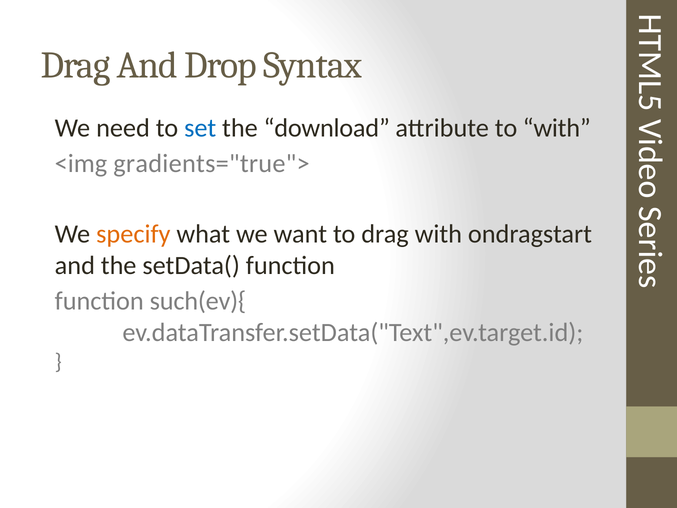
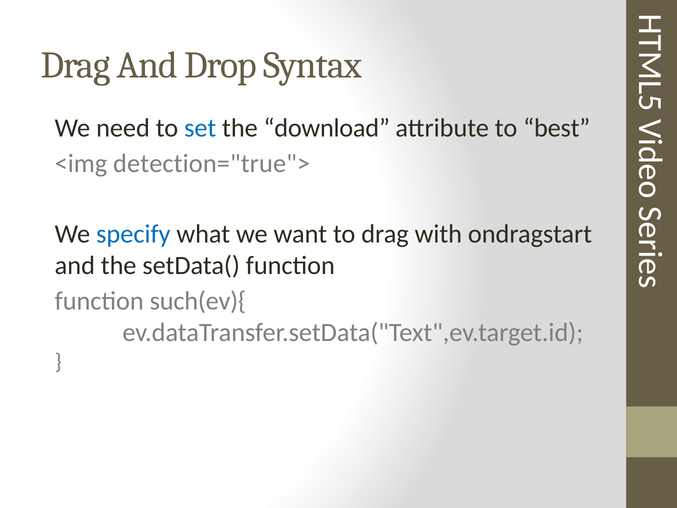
to with: with -> best
gradients="true">: gradients="true"> -> detection="true">
specify colour: orange -> blue
